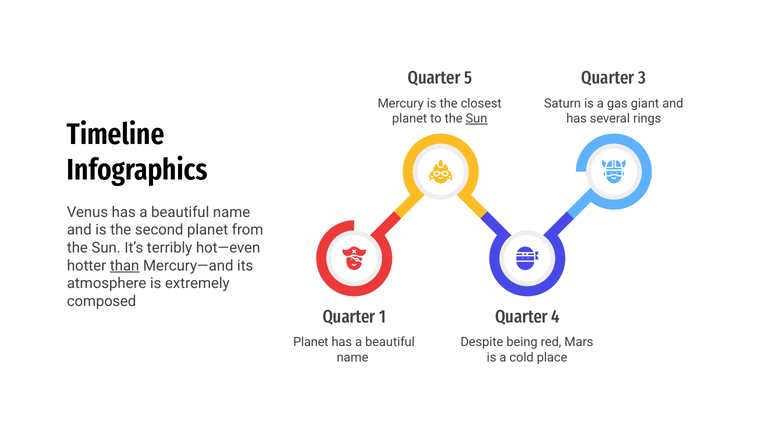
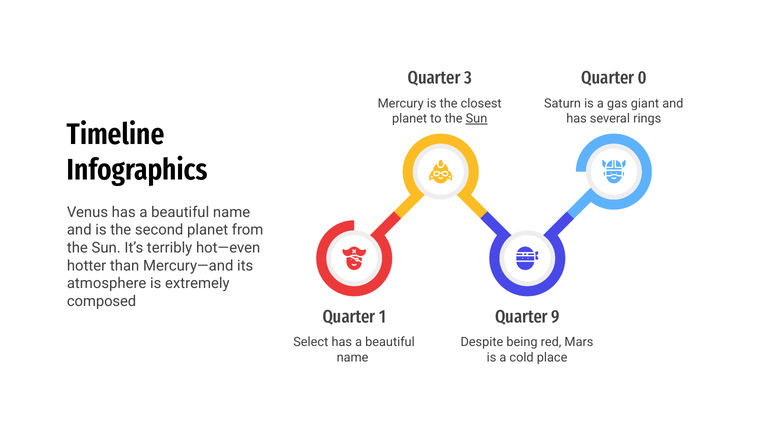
5: 5 -> 3
3: 3 -> 0
than underline: present -> none
4: 4 -> 9
Planet at (311, 342): Planet -> Select
